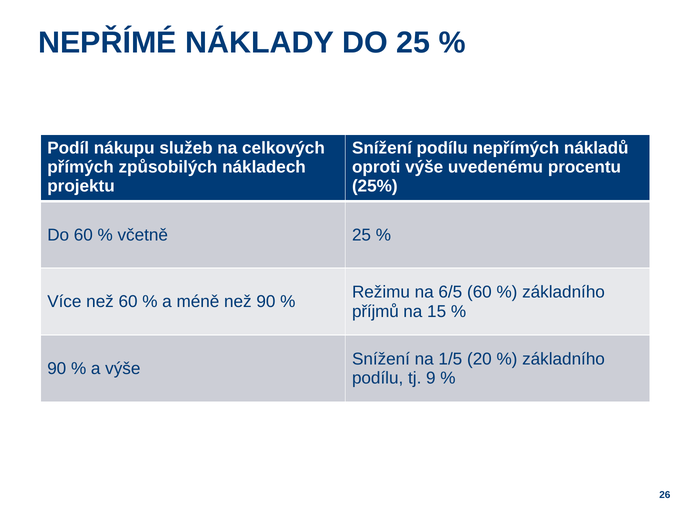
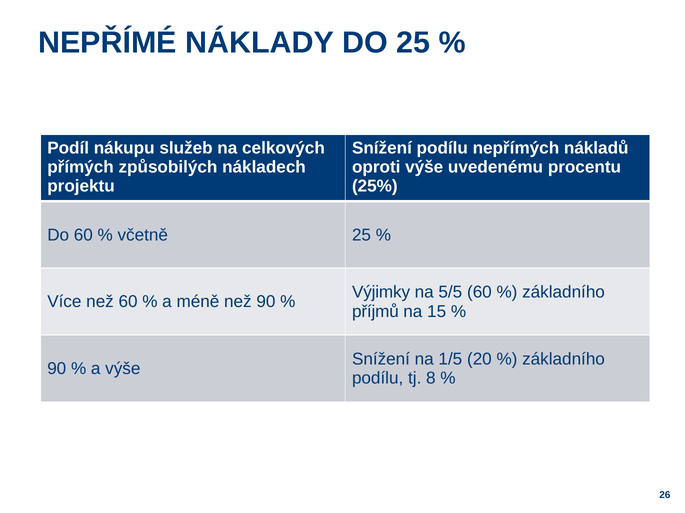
Režimu: Režimu -> Výjimky
6/5: 6/5 -> 5/5
9: 9 -> 8
